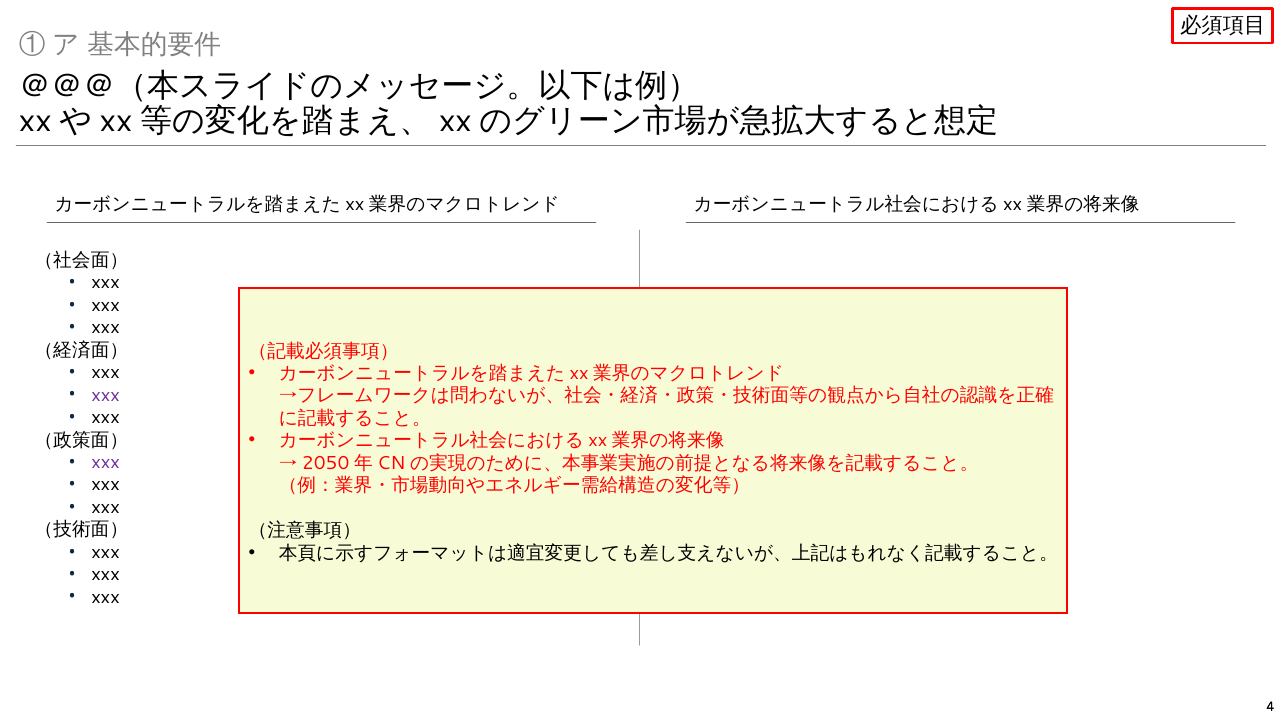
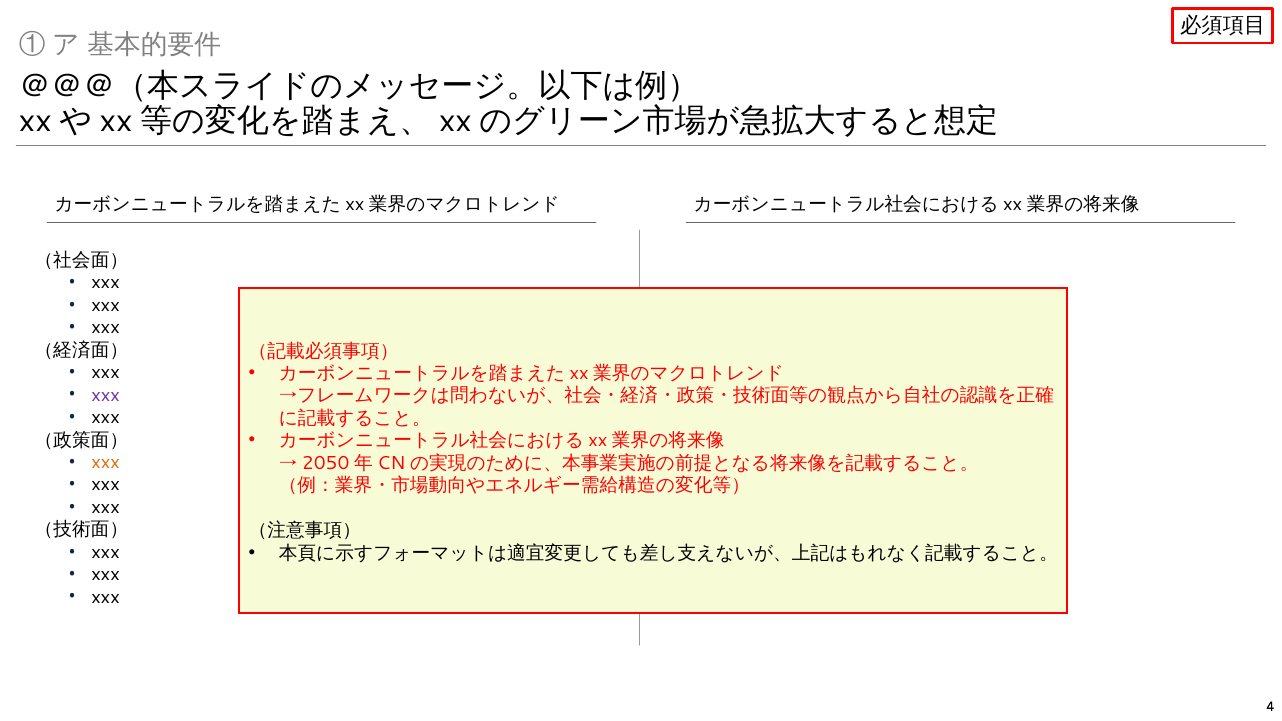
xxx at (106, 462) colour: purple -> orange
